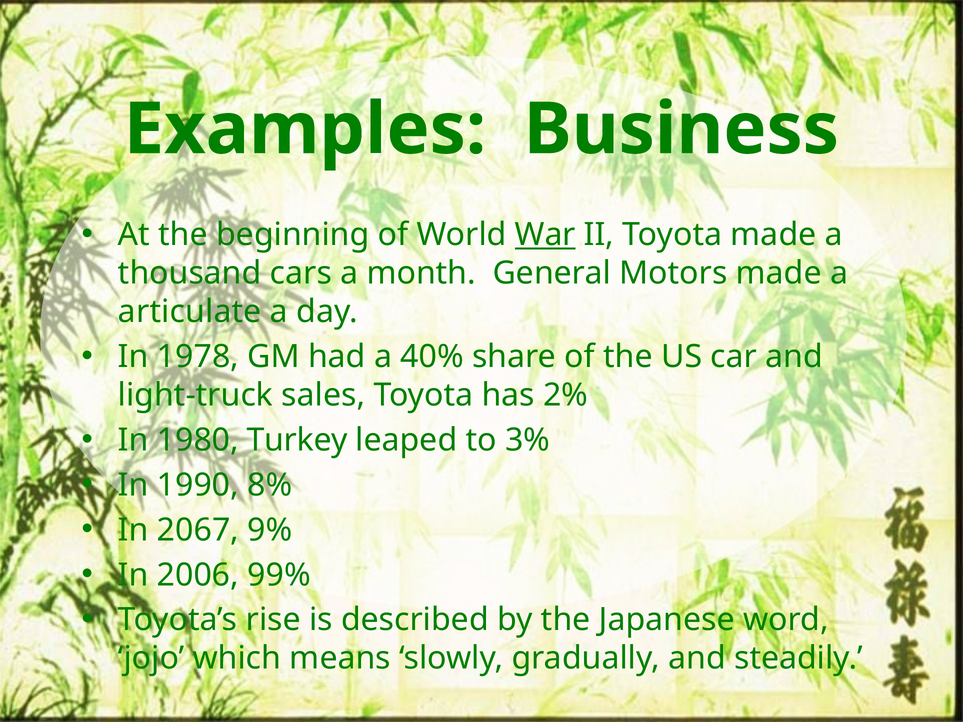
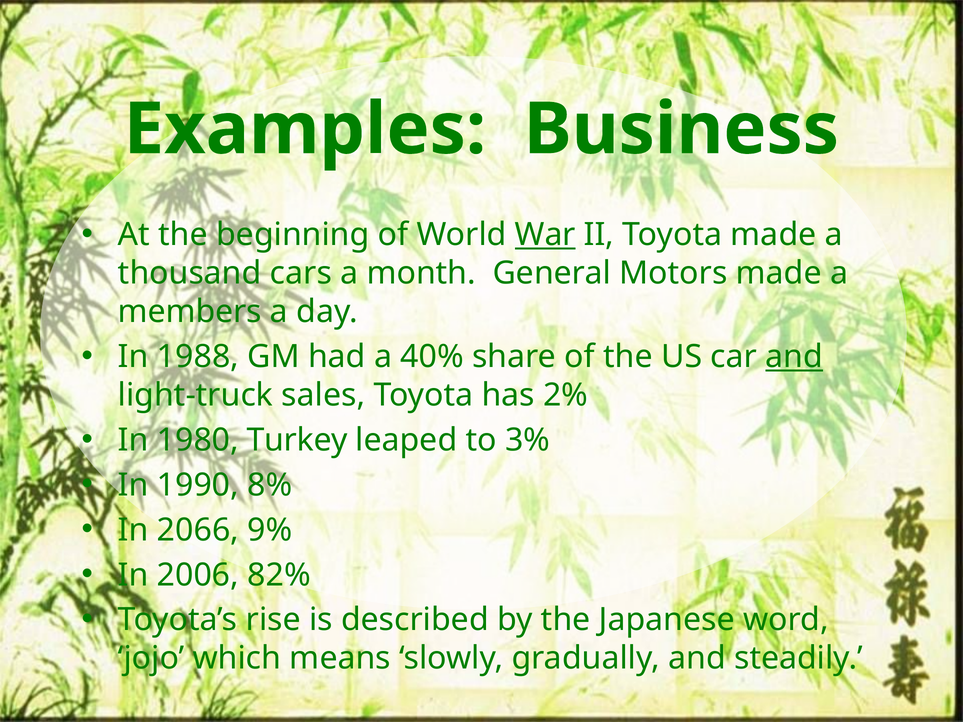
articulate: articulate -> members
1978: 1978 -> 1988
and at (794, 357) underline: none -> present
2067: 2067 -> 2066
99%: 99% -> 82%
